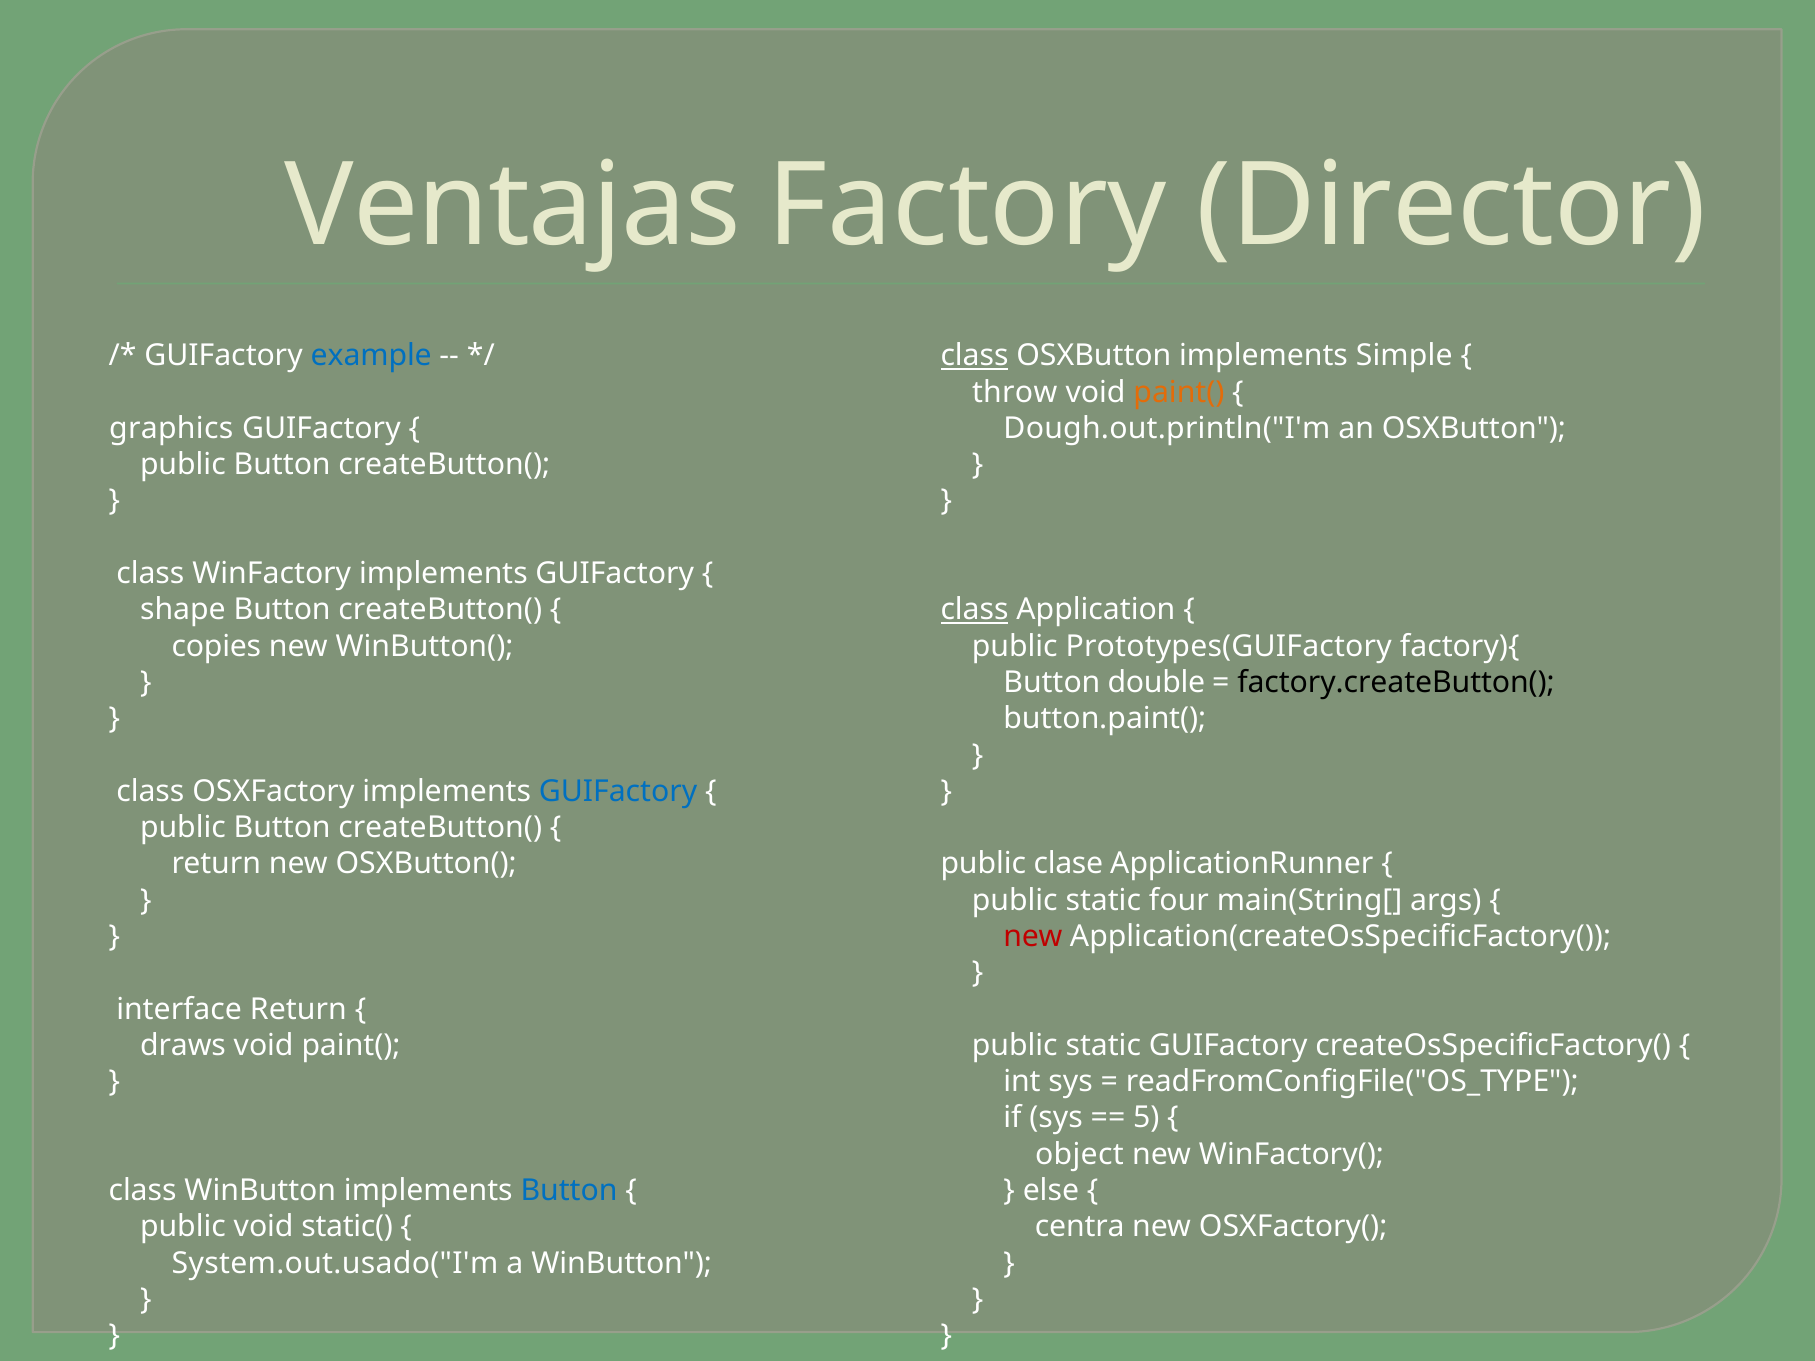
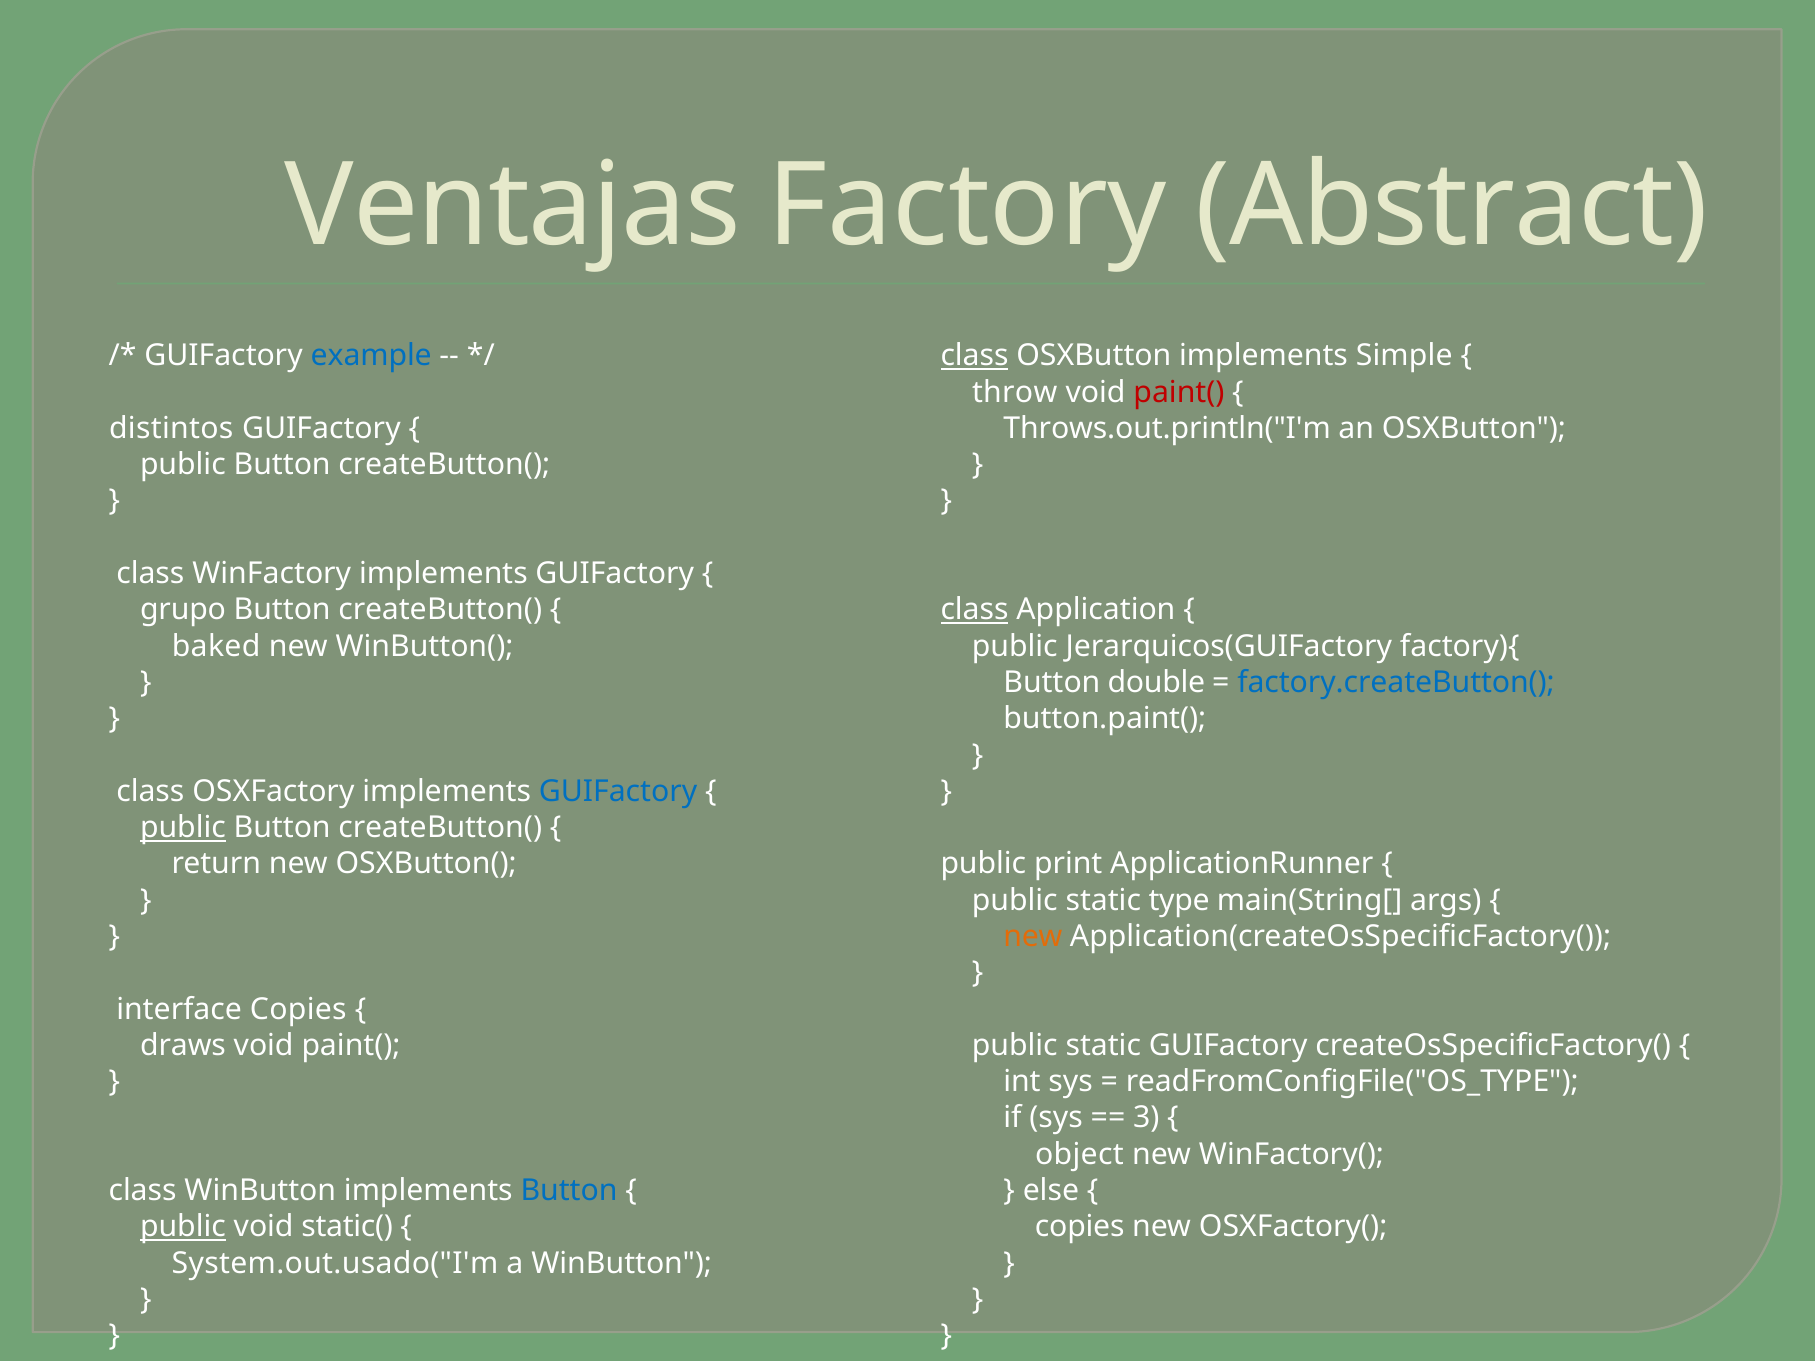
Director: Director -> Abstract
paint( at (1179, 392) colour: orange -> red
graphics: graphics -> distintos
Dough.out.println("I'm: Dough.out.println("I'm -> Throws.out.println("I'm
shape: shape -> grupo
copies: copies -> baked
Prototypes(GUIFactory: Prototypes(GUIFactory -> Jerarquicos(GUIFactory
factory.createButton( colour: black -> blue
public at (183, 828) underline: none -> present
clase: clase -> print
four: four -> type
new at (1033, 937) colour: red -> orange
interface Return: Return -> Copies
5: 5 -> 3
public at (183, 1227) underline: none -> present
centra at (1080, 1227): centra -> copies
